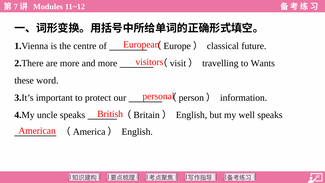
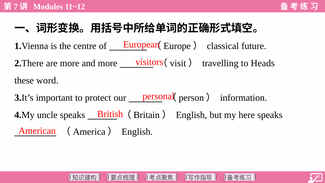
Wants: Wants -> Heads
well: well -> here
